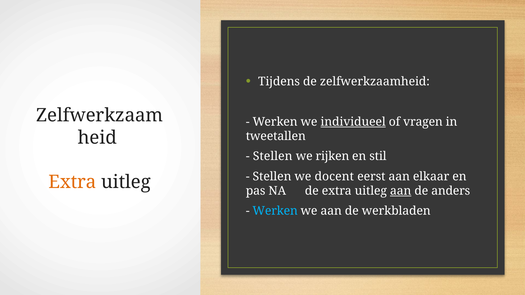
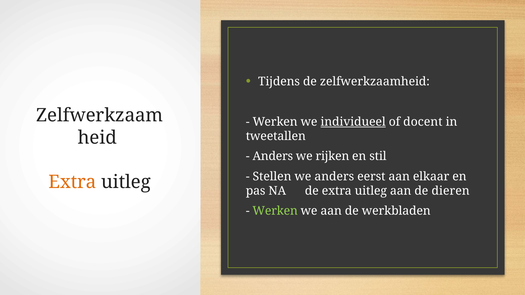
vragen: vragen -> docent
Stellen at (273, 156): Stellen -> Anders
we docent: docent -> anders
aan at (401, 191) underline: present -> none
anders: anders -> dieren
Werken at (275, 211) colour: light blue -> light green
